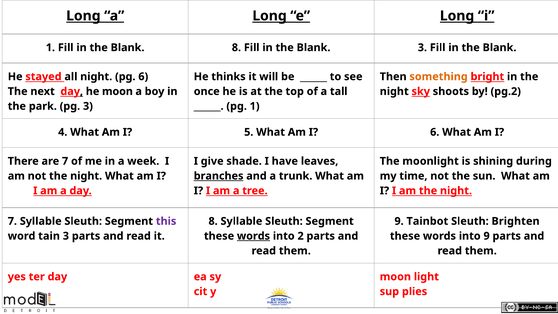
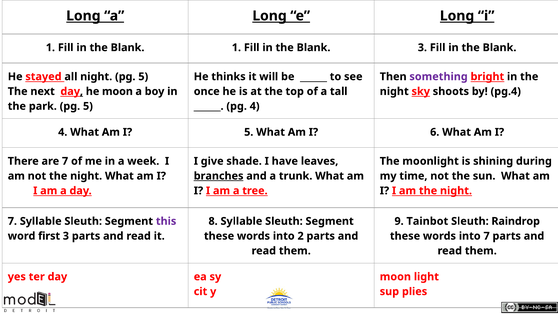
Blank 8: 8 -> 1
night pg 6: 6 -> 5
something colour: orange -> purple
pg.2: pg.2 -> pg.4
park pg 3: 3 -> 5
pg 1: 1 -> 4
Brighten: Brighten -> Raindrop
tain: tain -> first
words at (253, 236) underline: present -> none
into 9: 9 -> 7
